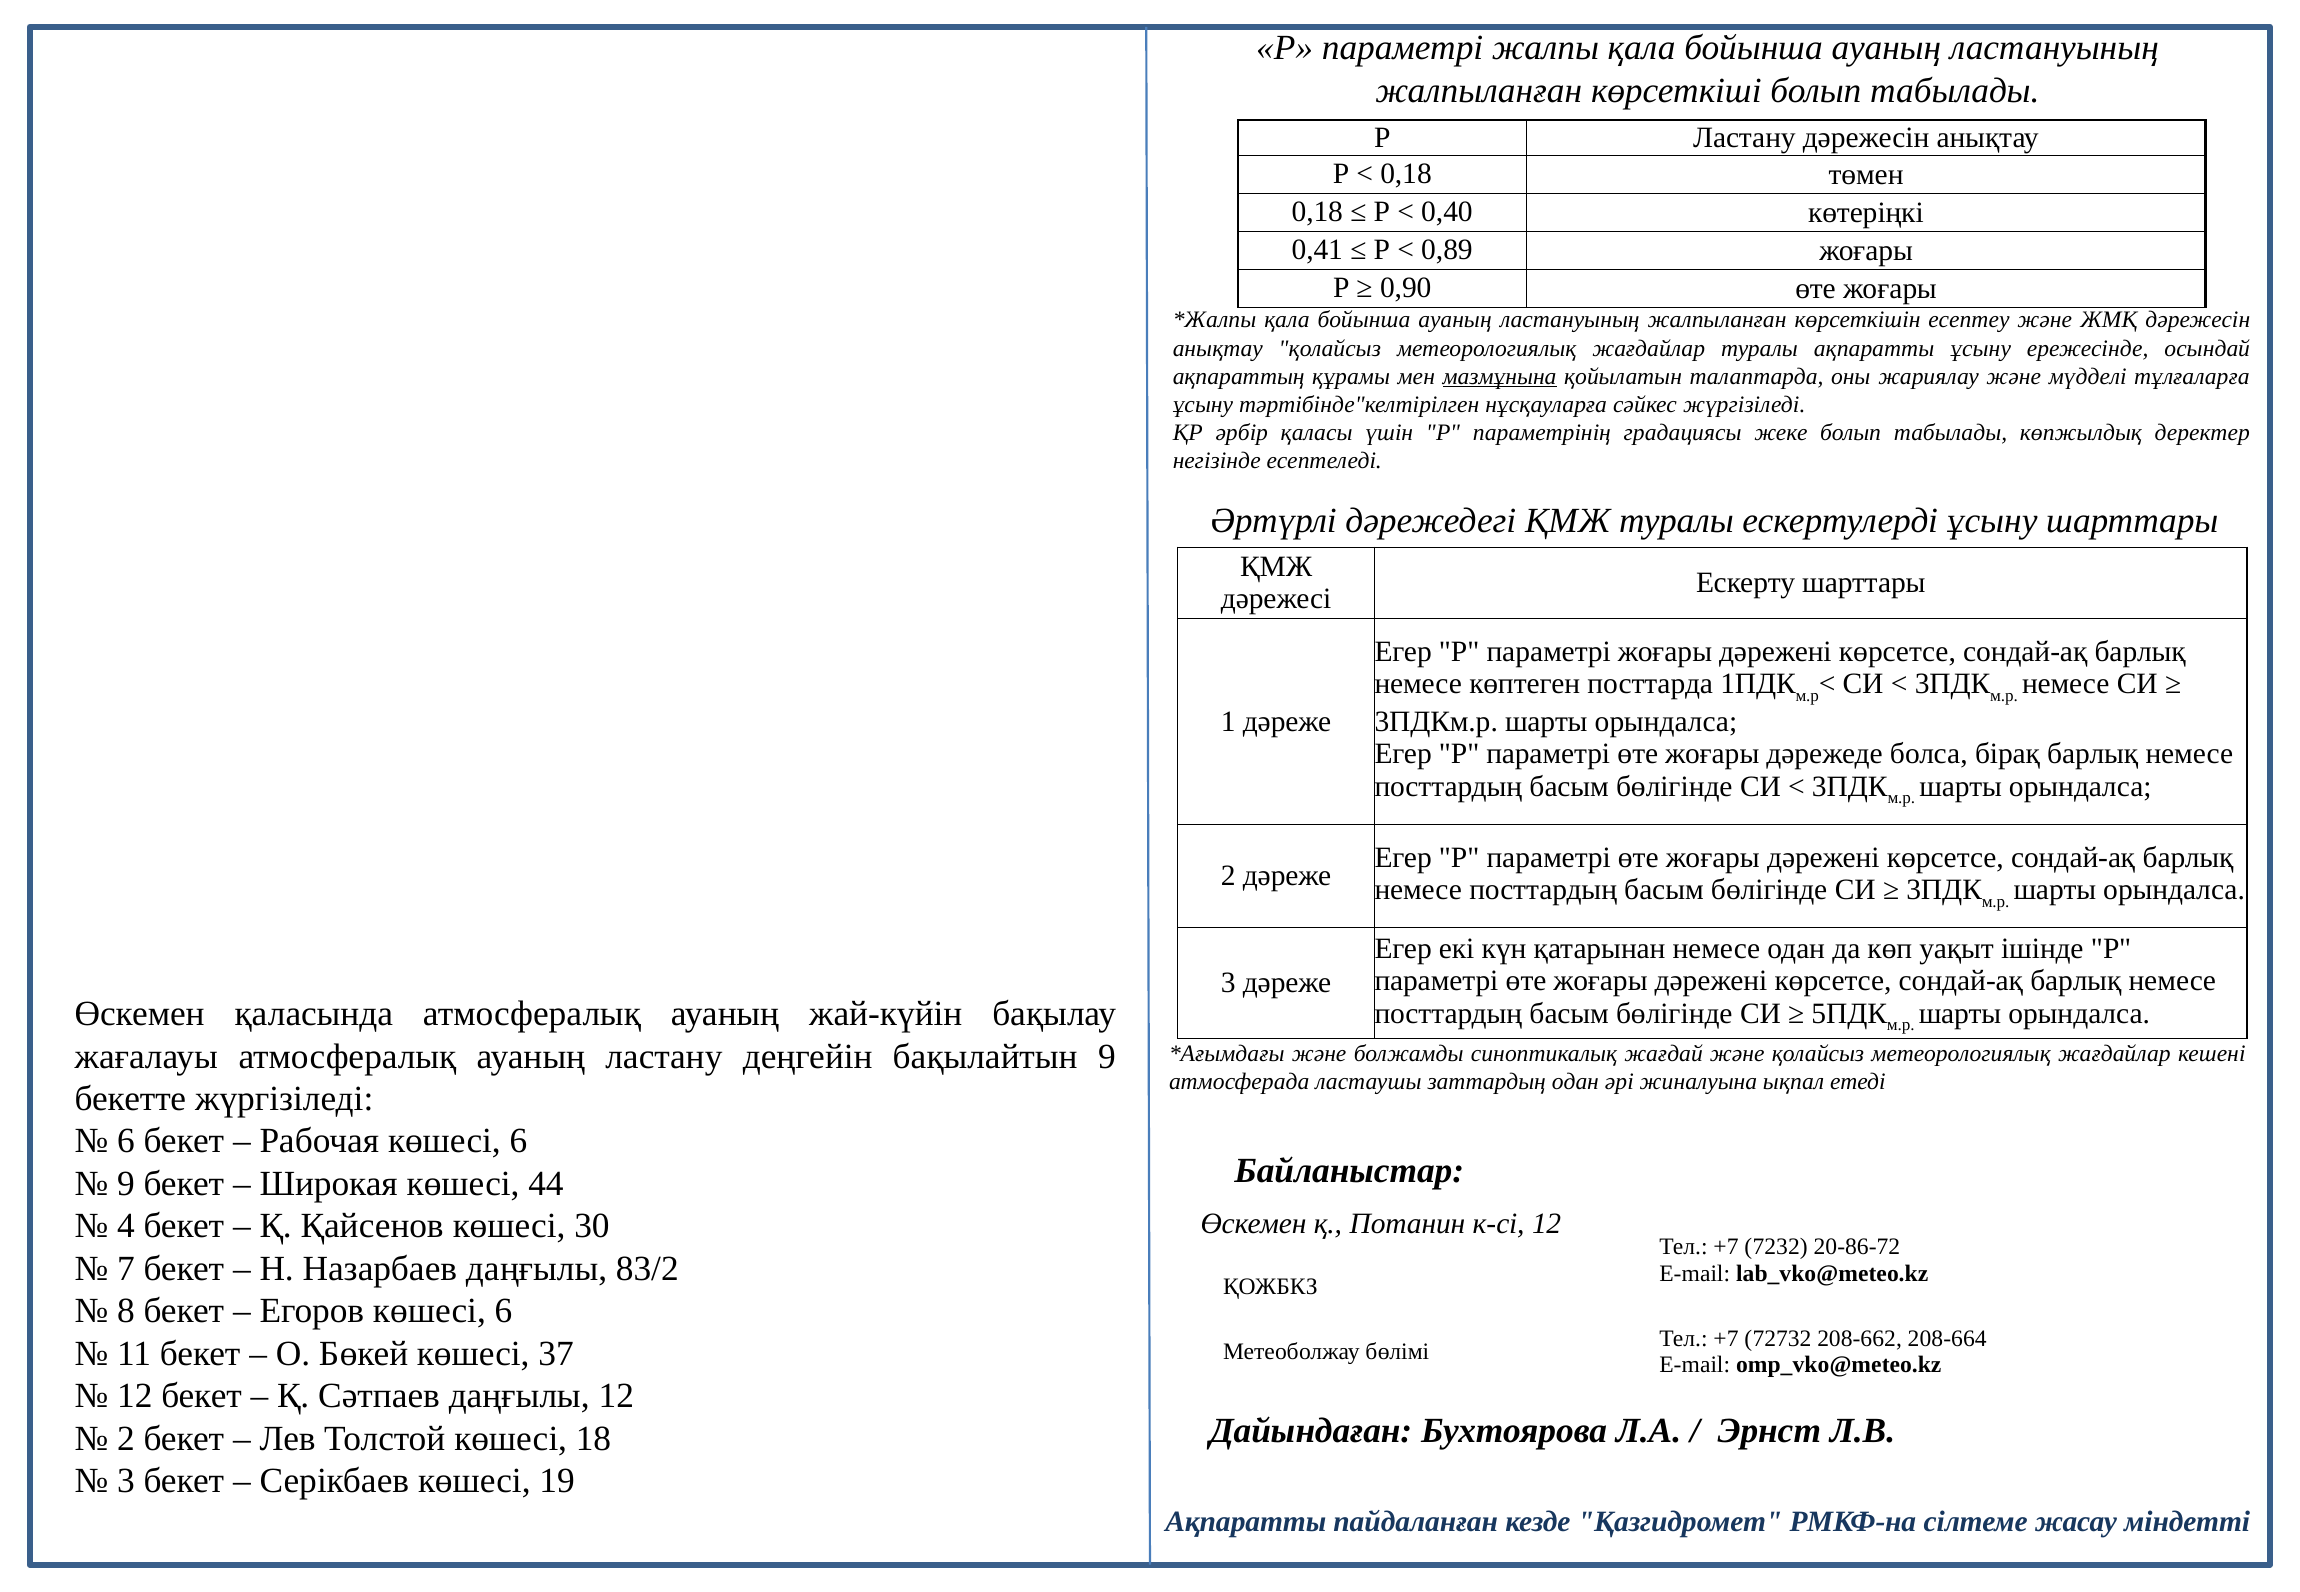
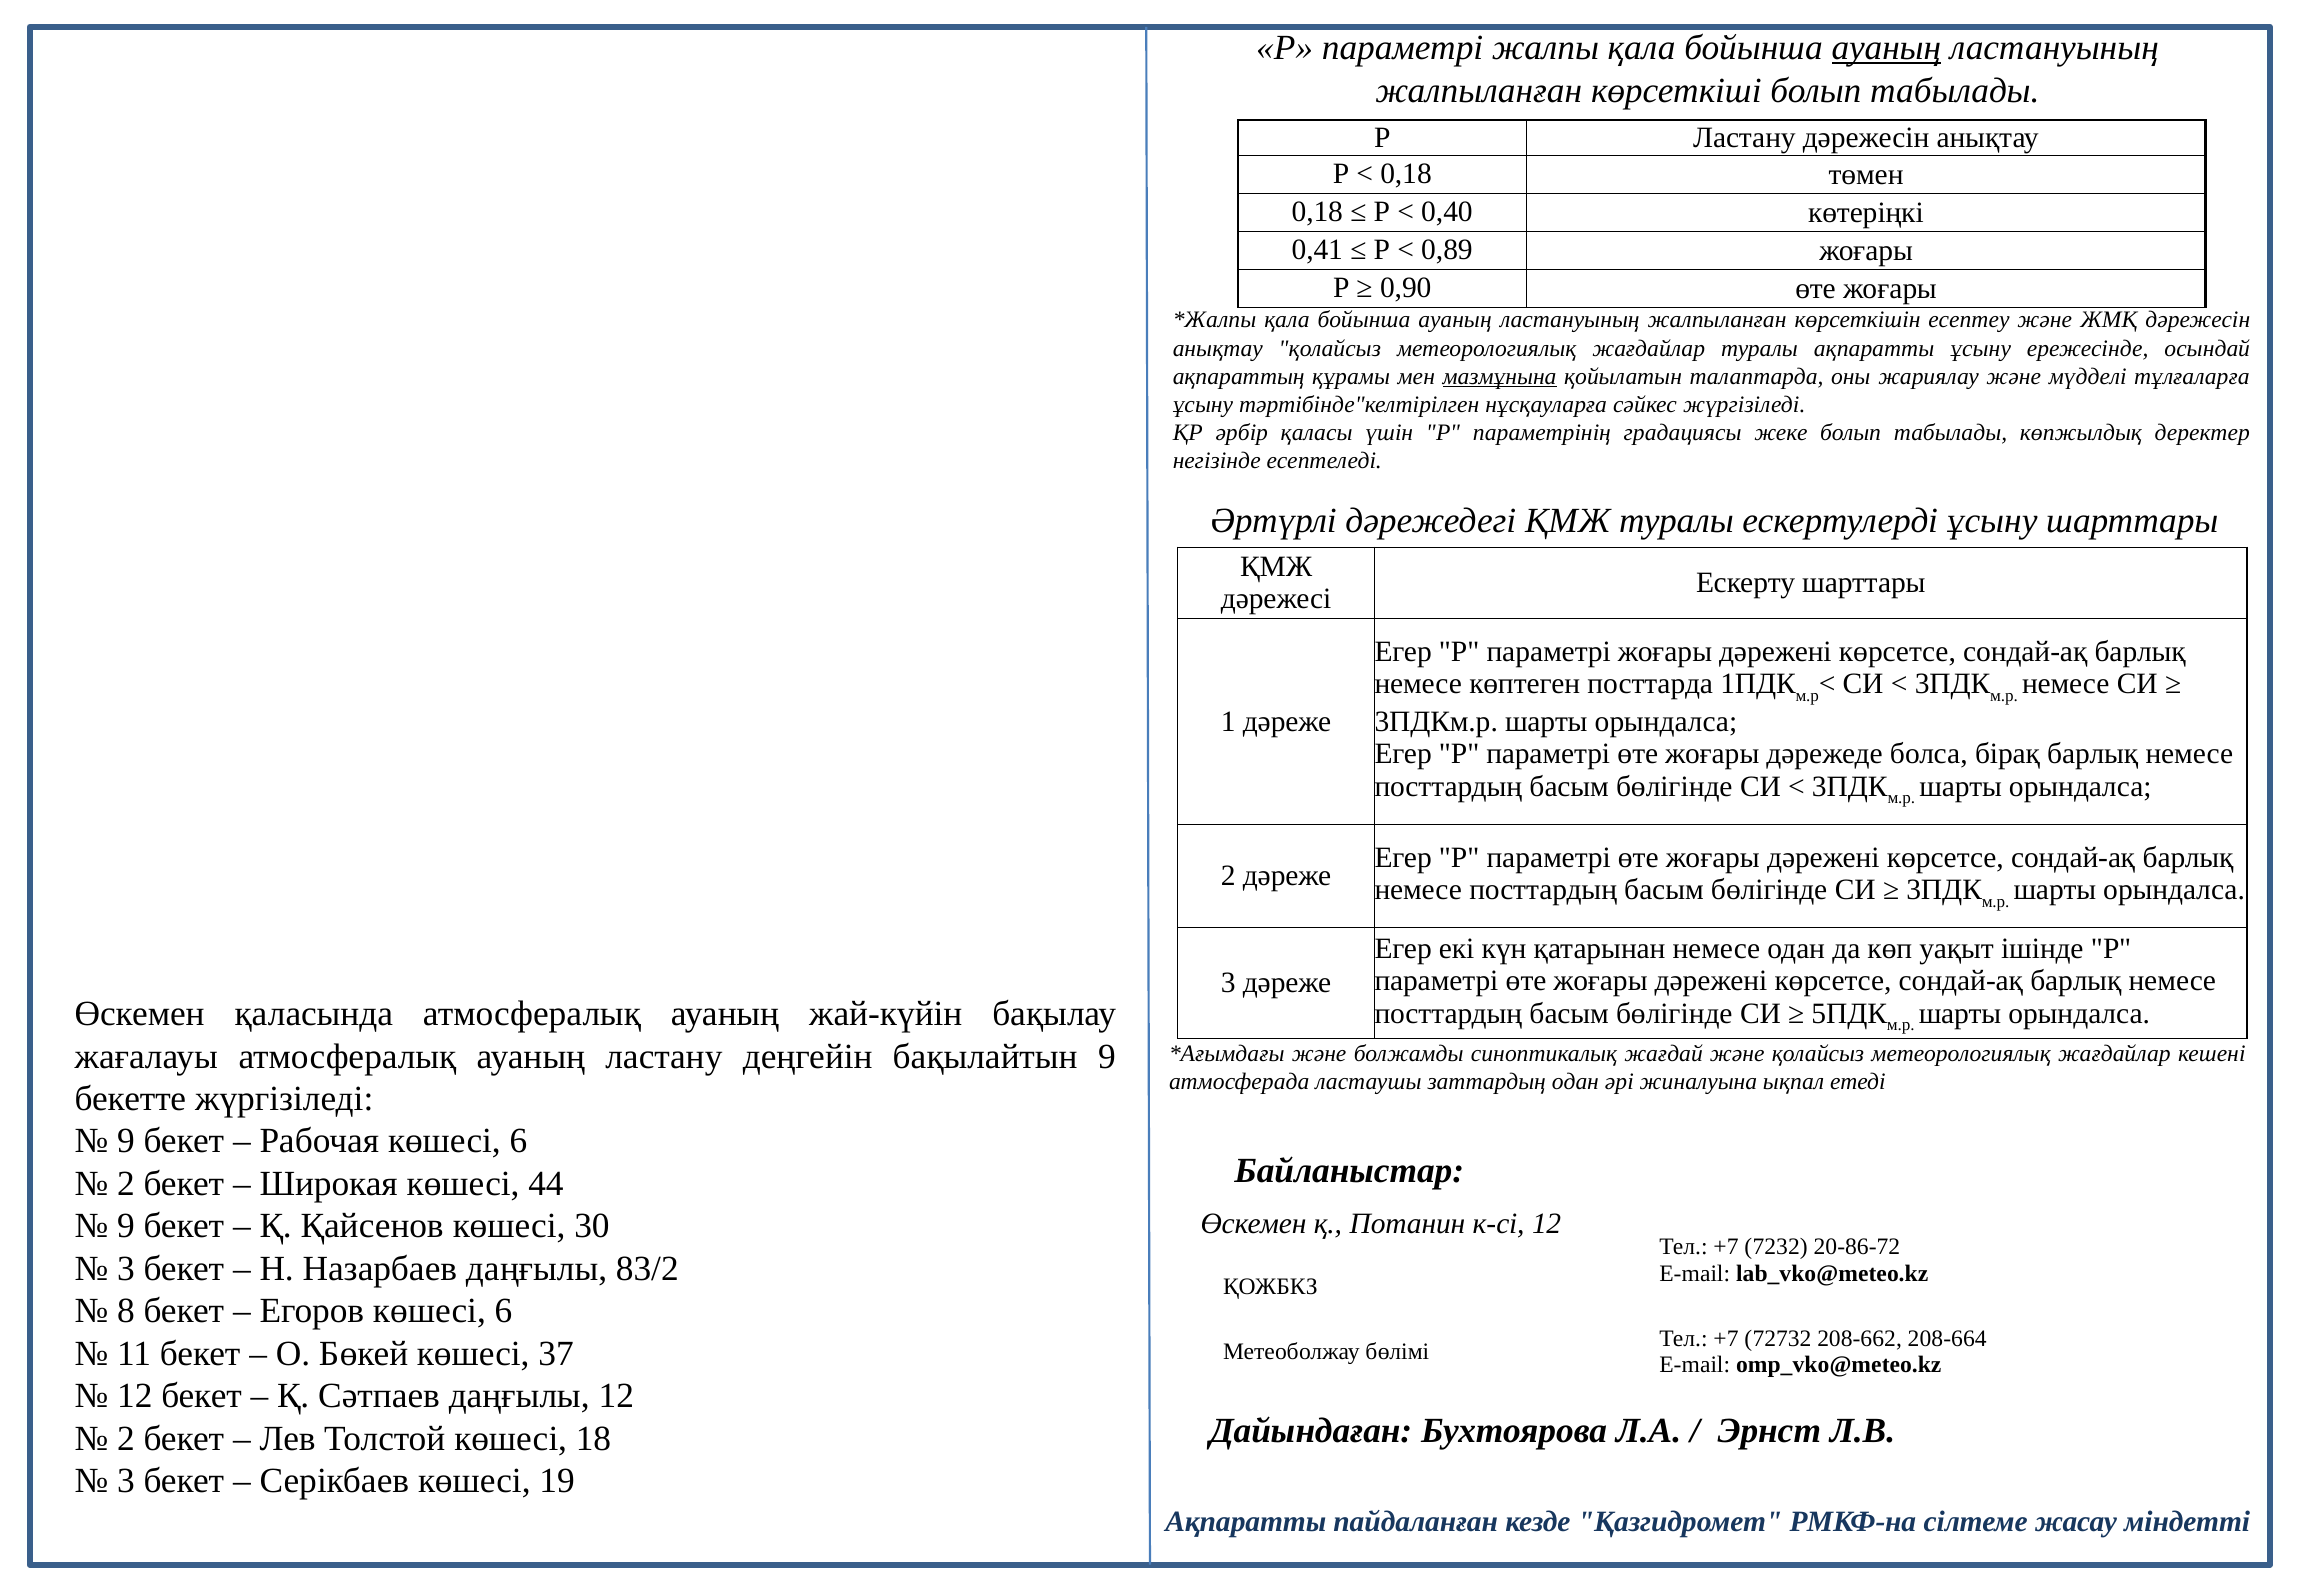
ауаның at (1886, 48) underline: none -> present
6 at (126, 1141): 6 -> 9
9 at (126, 1184): 9 -> 2
4 at (126, 1226): 4 -> 9
7 at (126, 1269): 7 -> 3
